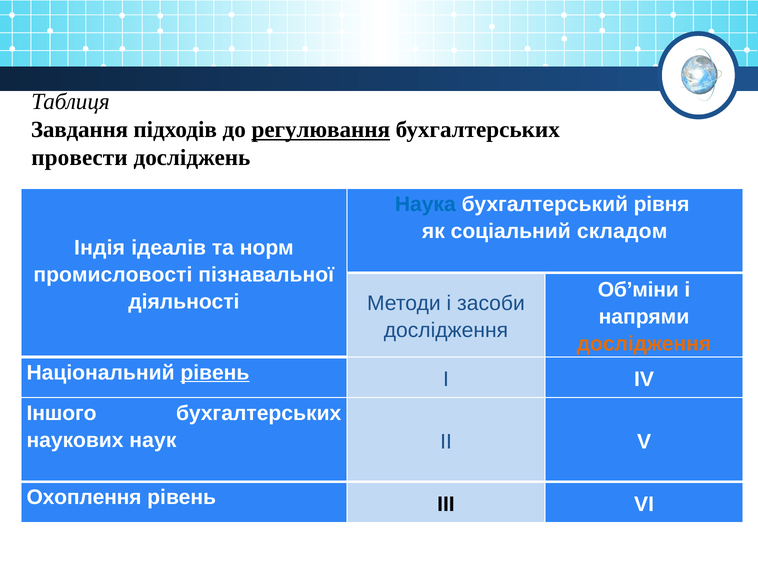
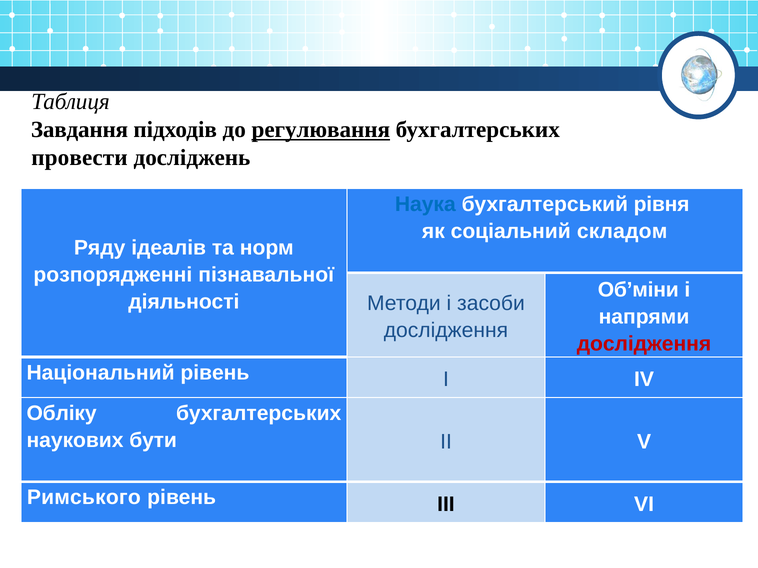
Індія: Індія -> Ряду
промисловості: промисловості -> розпорядженні
дослідження at (644, 344) colour: orange -> red
рівень at (215, 373) underline: present -> none
Іншого: Іншого -> Обліку
наук: наук -> бути
Охоплення: Охоплення -> Римського
